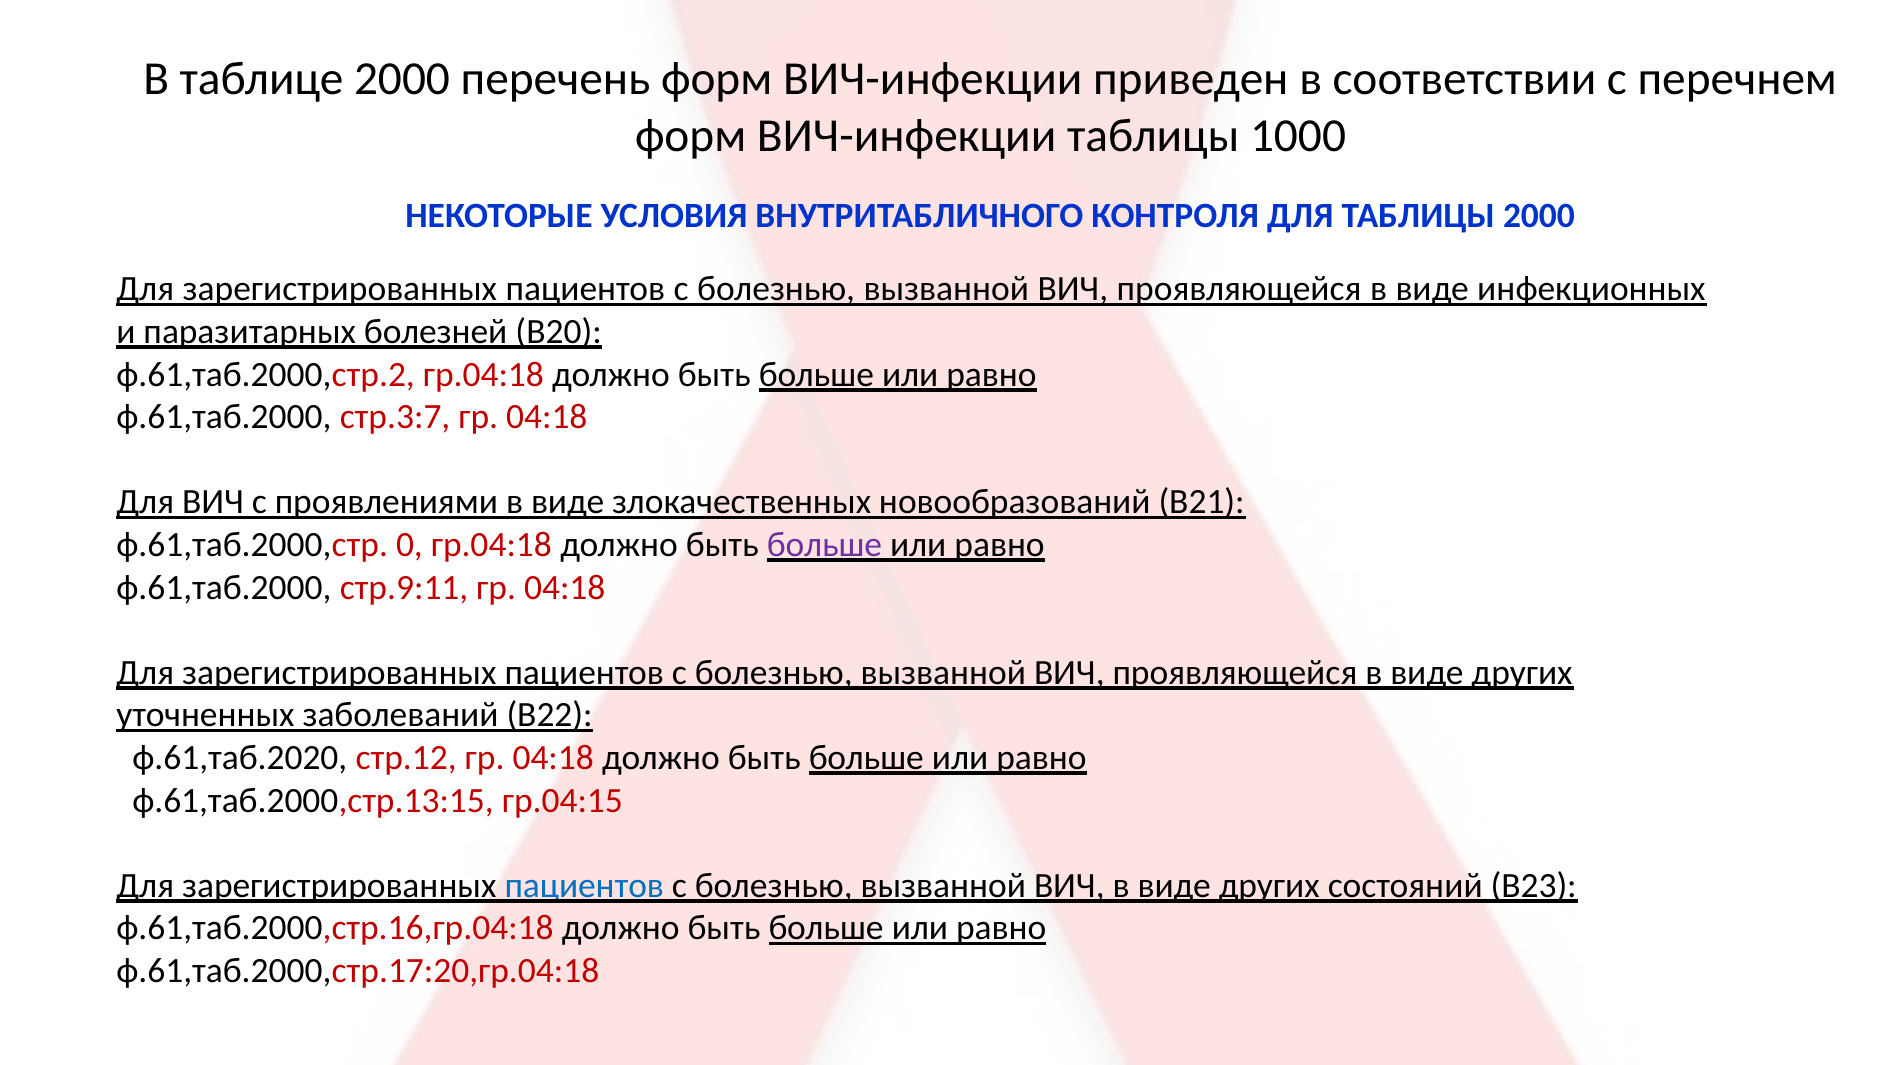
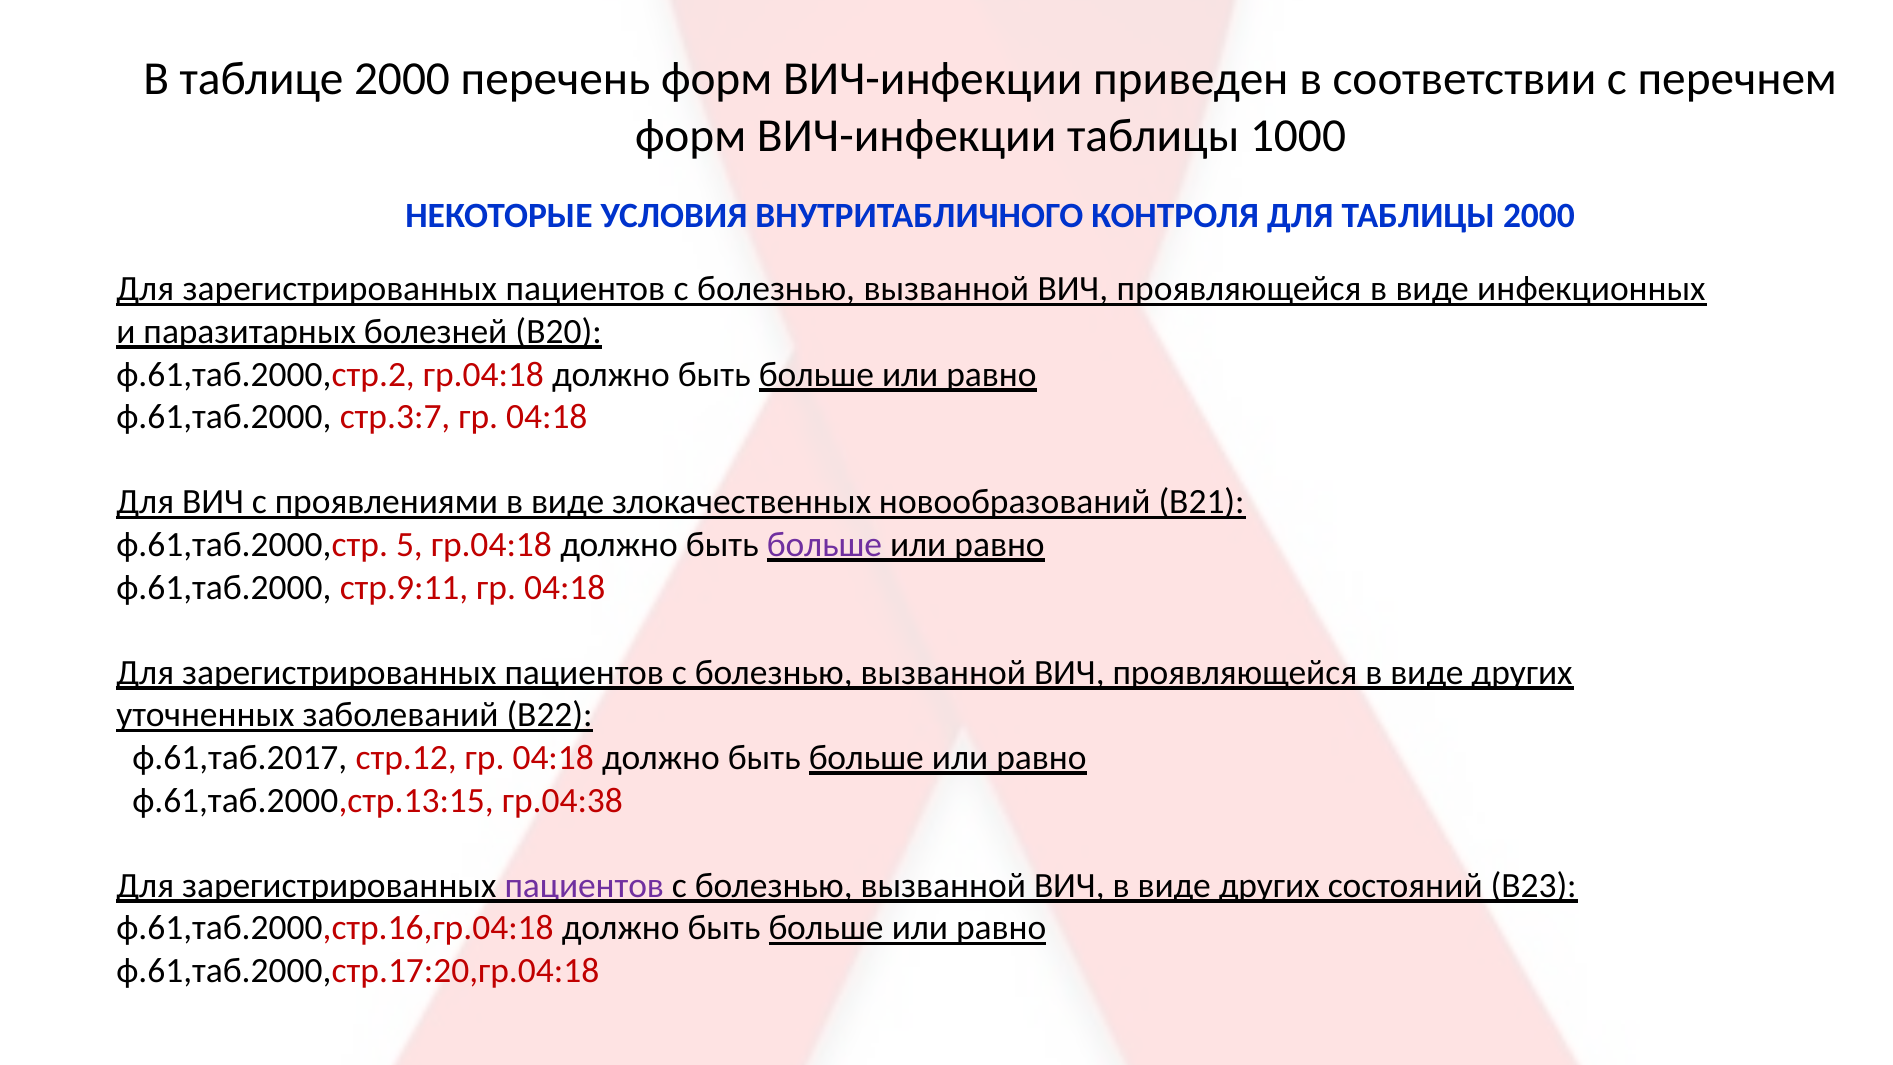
0: 0 -> 5
ф.61,таб.2020: ф.61,таб.2020 -> ф.61,таб.2017
гр.04:15: гр.04:15 -> гр.04:38
пациентов at (584, 885) colour: blue -> purple
